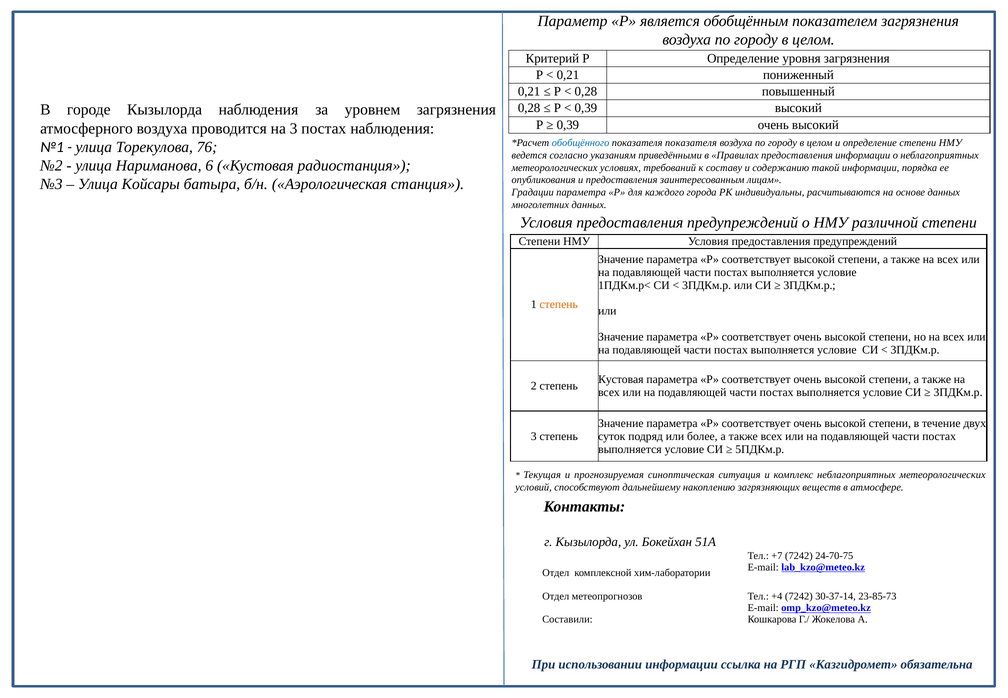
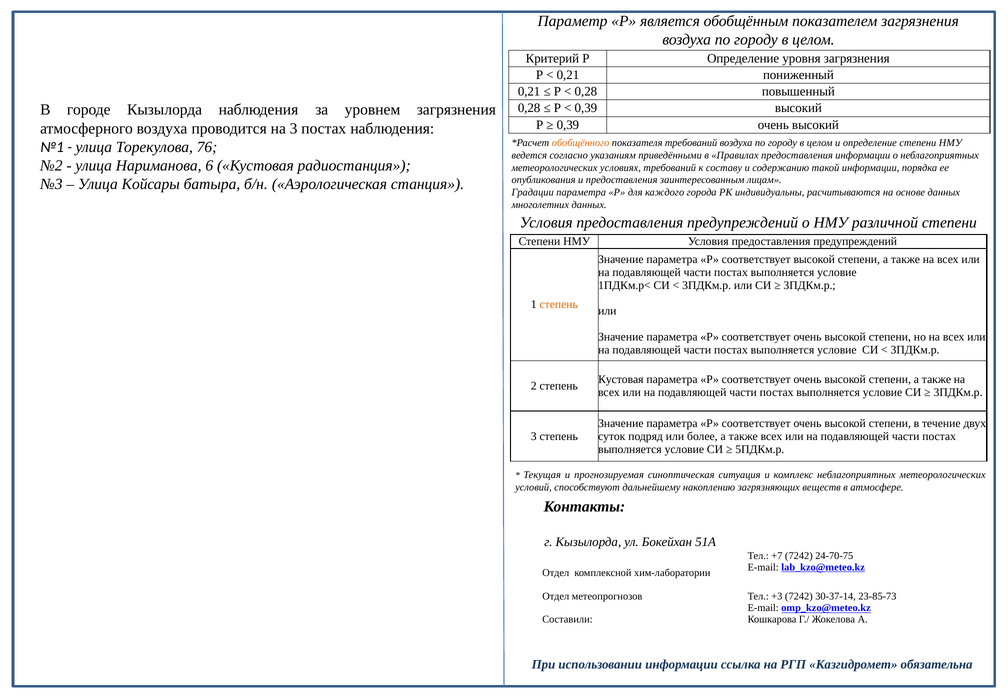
обобщённого colour: blue -> orange
показателя показателя: показателя -> требований
+4: +4 -> +3
